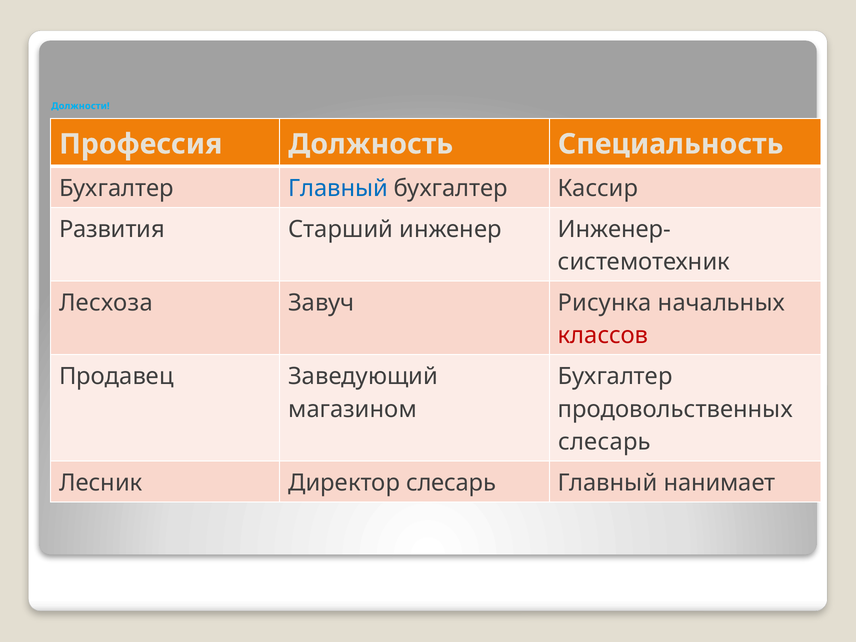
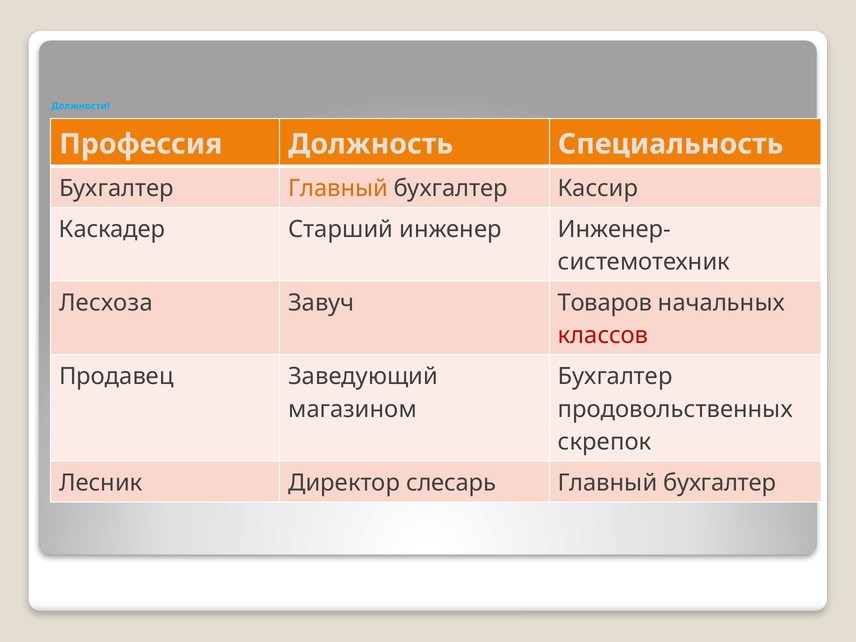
Главный at (338, 188) colour: blue -> orange
Развития: Развития -> Каскадер
Рисунка: Рисунка -> Товаров
слесарь at (605, 442): слесарь -> скрепок
нанимает at (720, 483): нанимает -> бухгалтер
